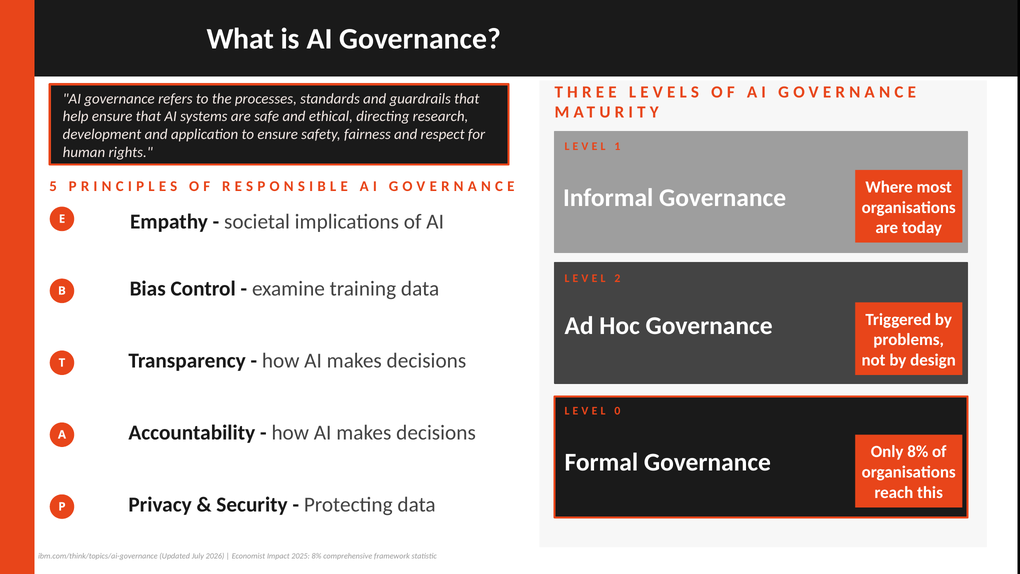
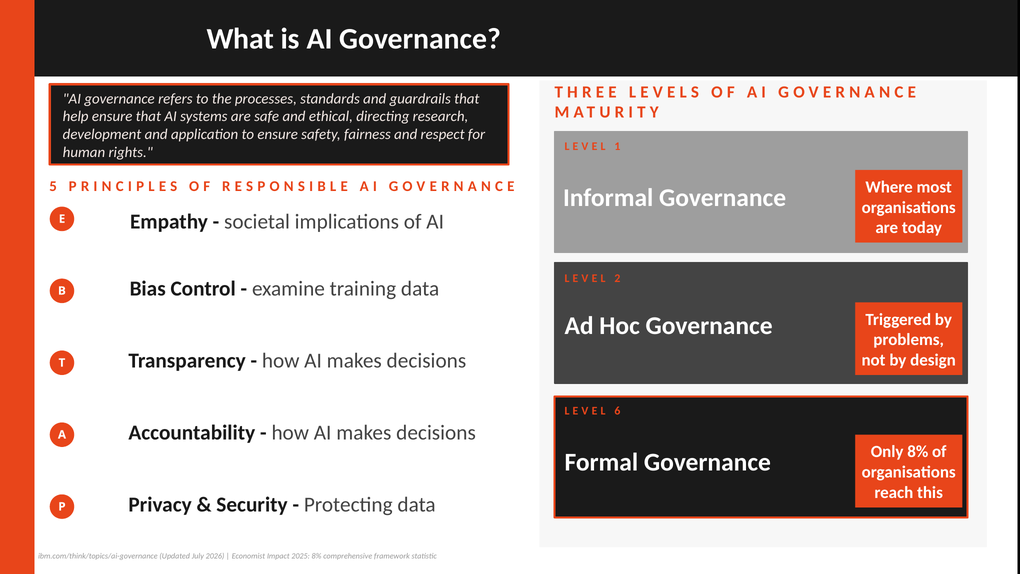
0: 0 -> 6
